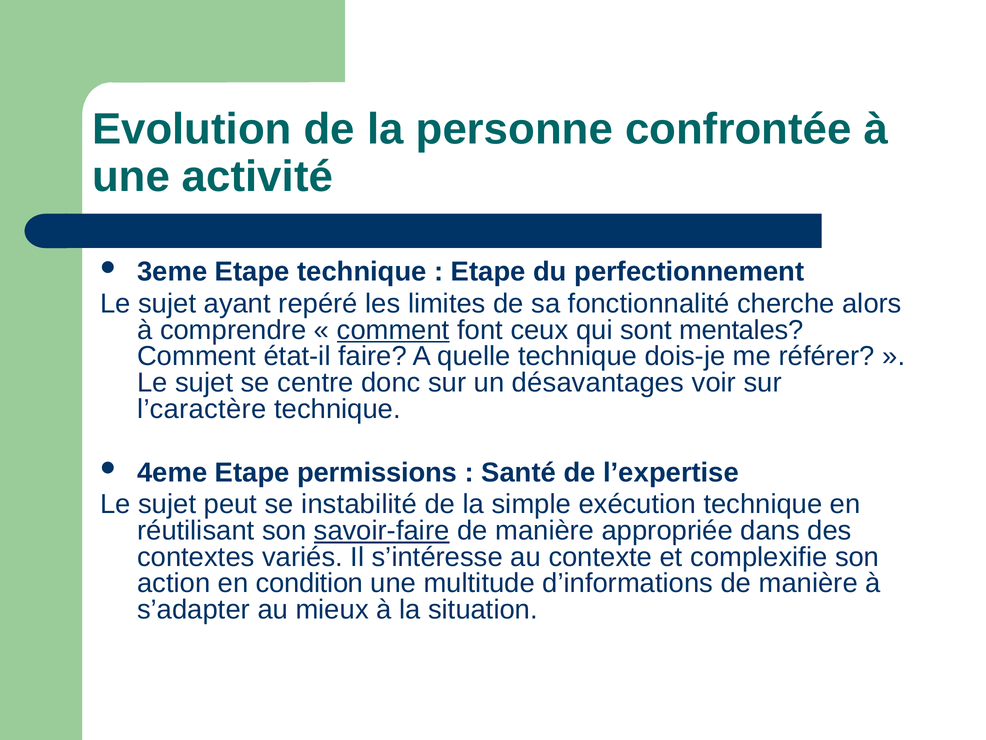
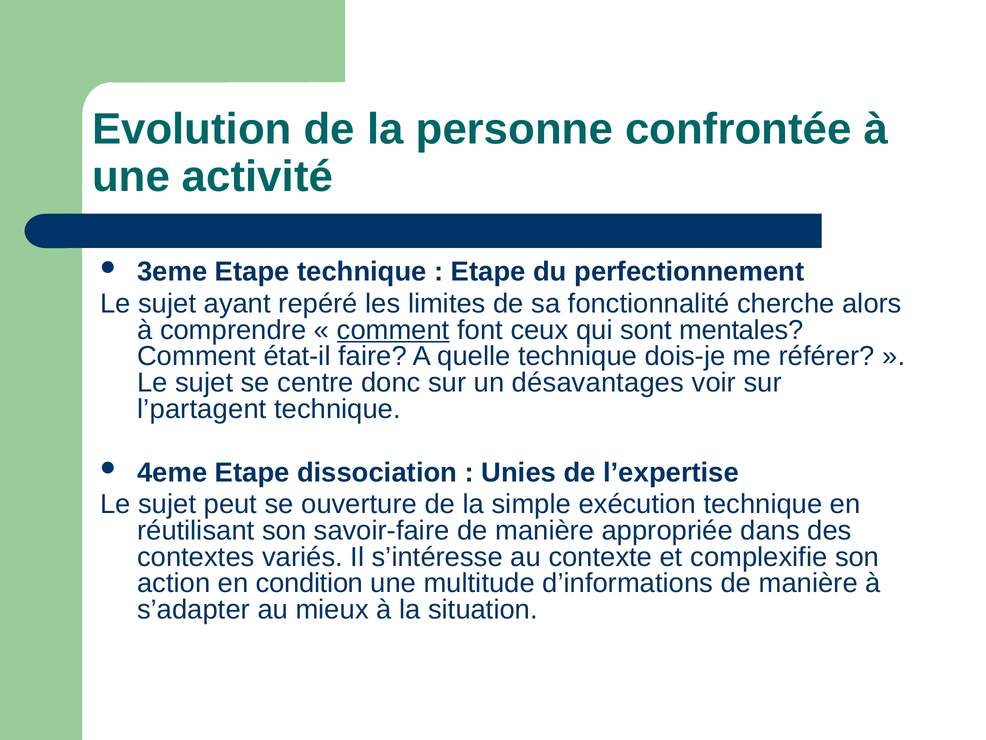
l’caractère: l’caractère -> l’partagent
permissions: permissions -> dissociation
Santé: Santé -> Unies
instabilité: instabilité -> ouverture
savoir-faire underline: present -> none
